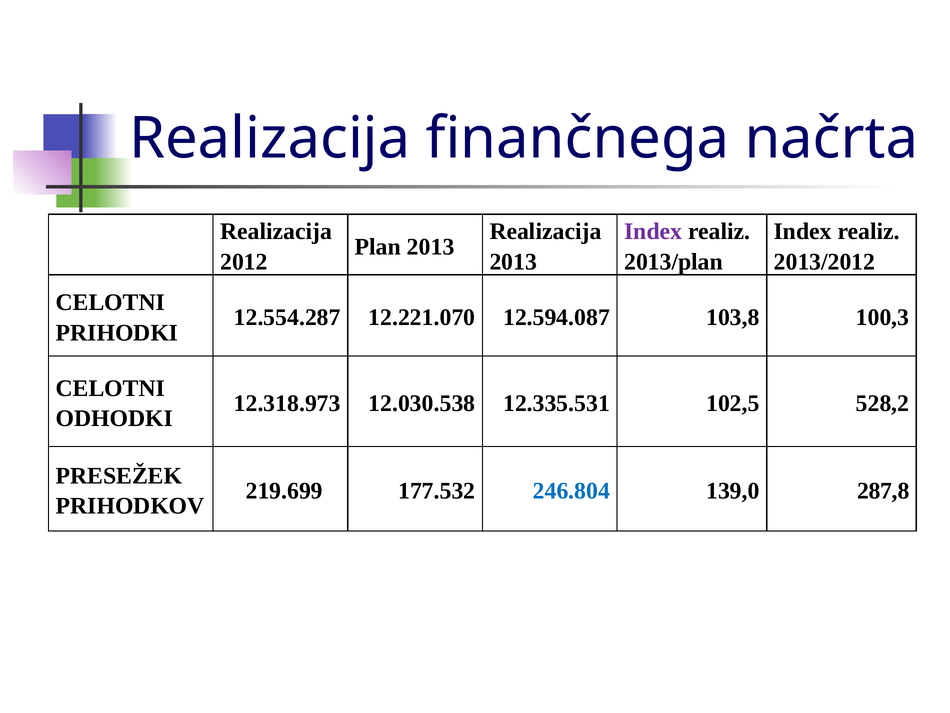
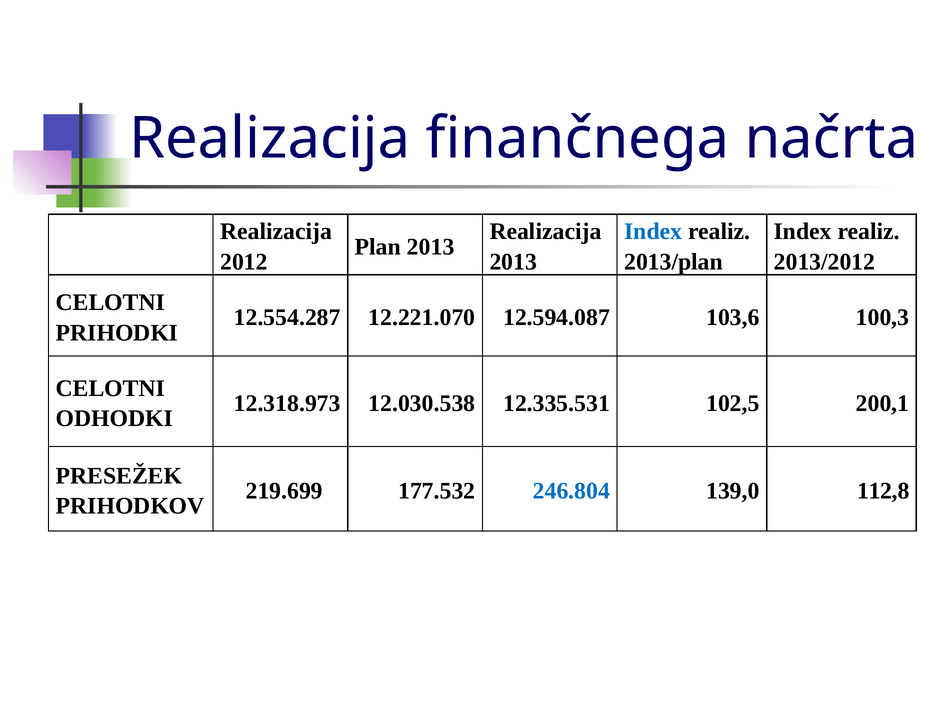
Index at (653, 231) colour: purple -> blue
103,8: 103,8 -> 103,6
528,2: 528,2 -> 200,1
287,8: 287,8 -> 112,8
